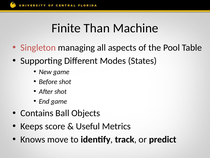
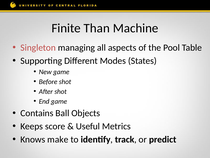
move: move -> make
